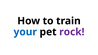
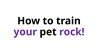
your colour: blue -> purple
